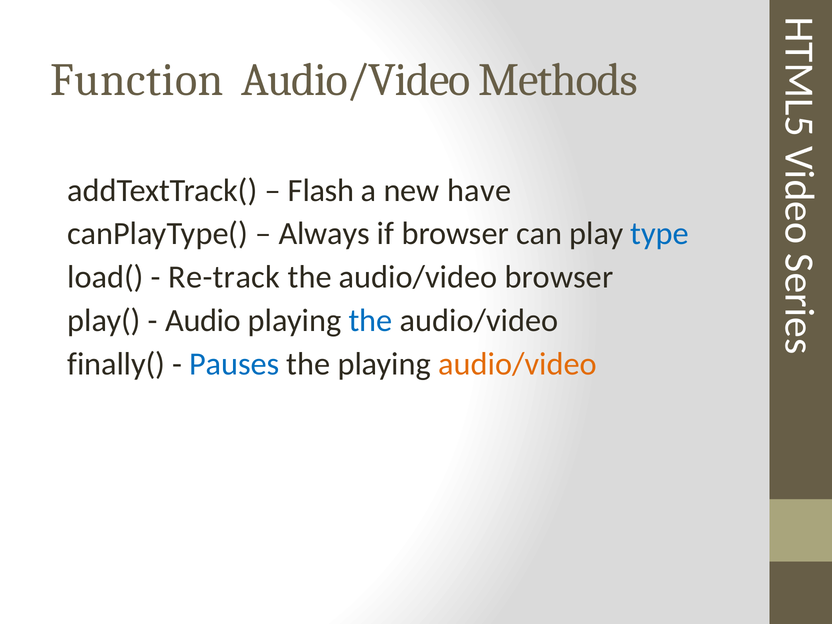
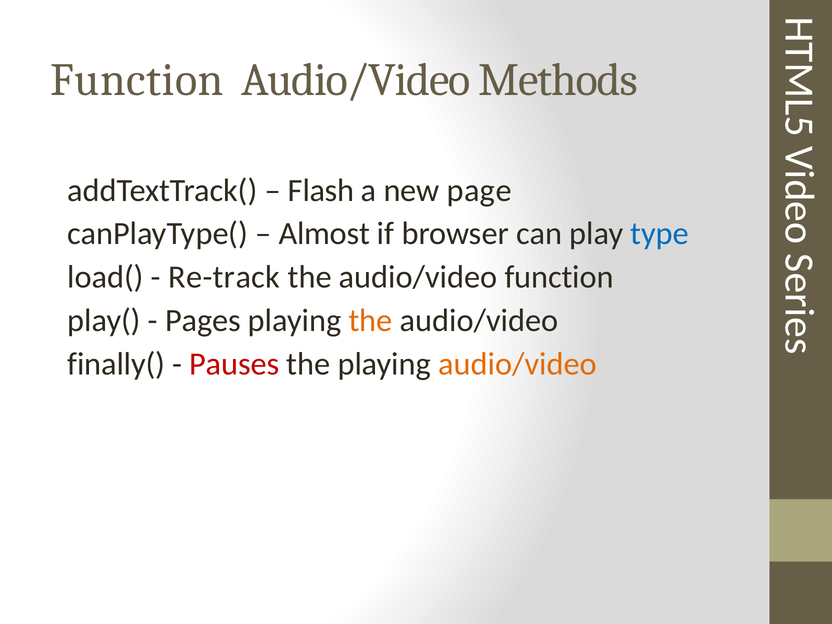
have: have -> page
Always: Always -> Almost
audio/video browser: browser -> function
Audio: Audio -> Pages
the at (371, 321) colour: blue -> orange
Pauses colour: blue -> red
